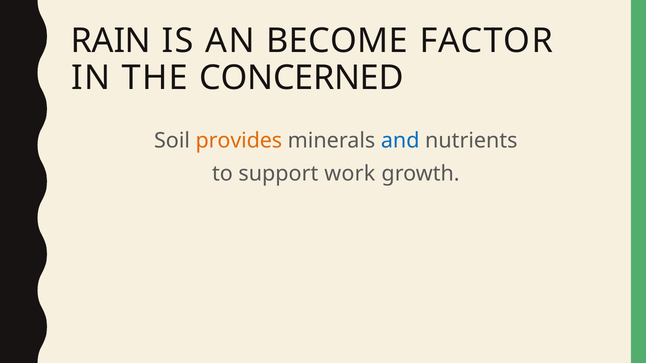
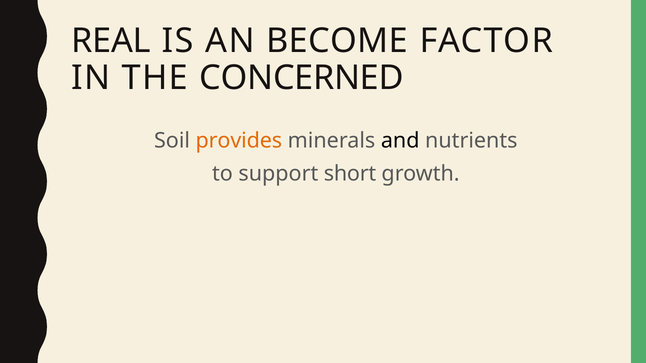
RAIN: RAIN -> REAL
and colour: blue -> black
work: work -> short
